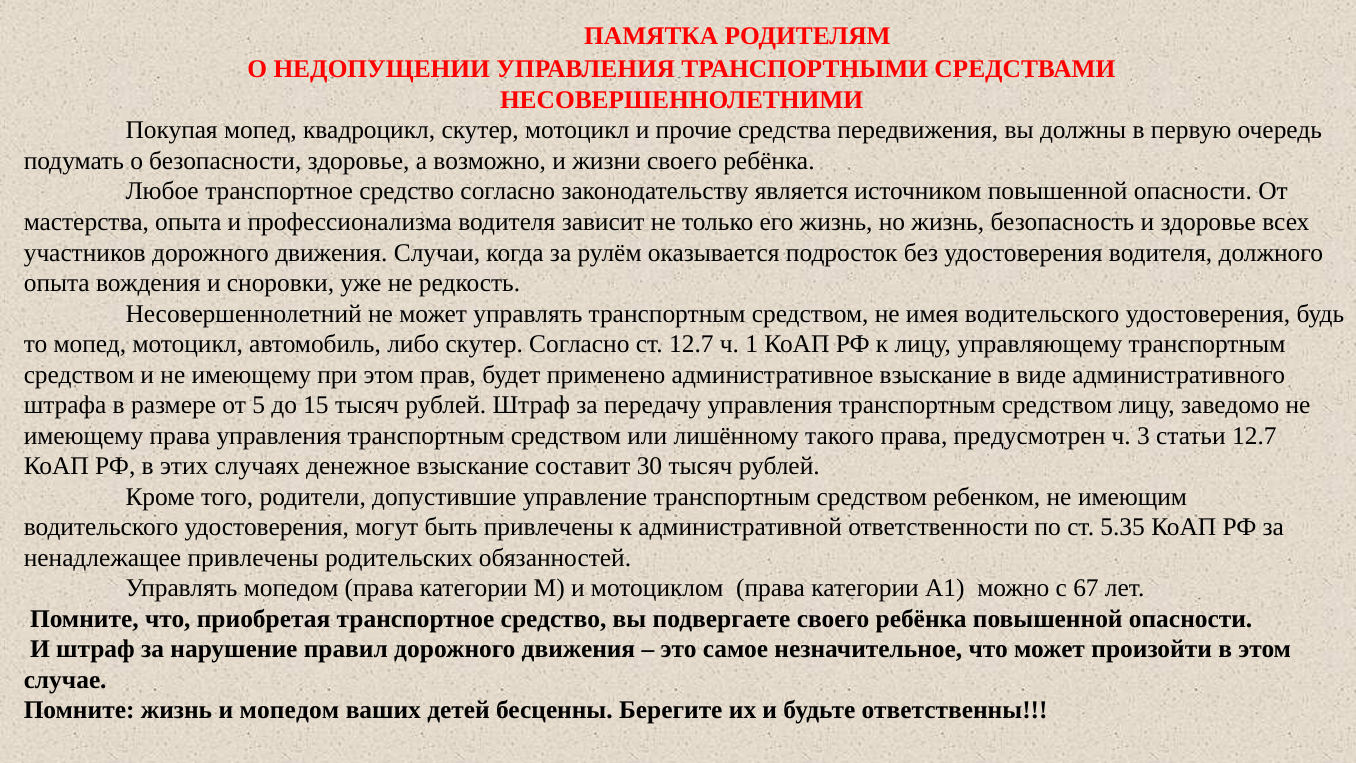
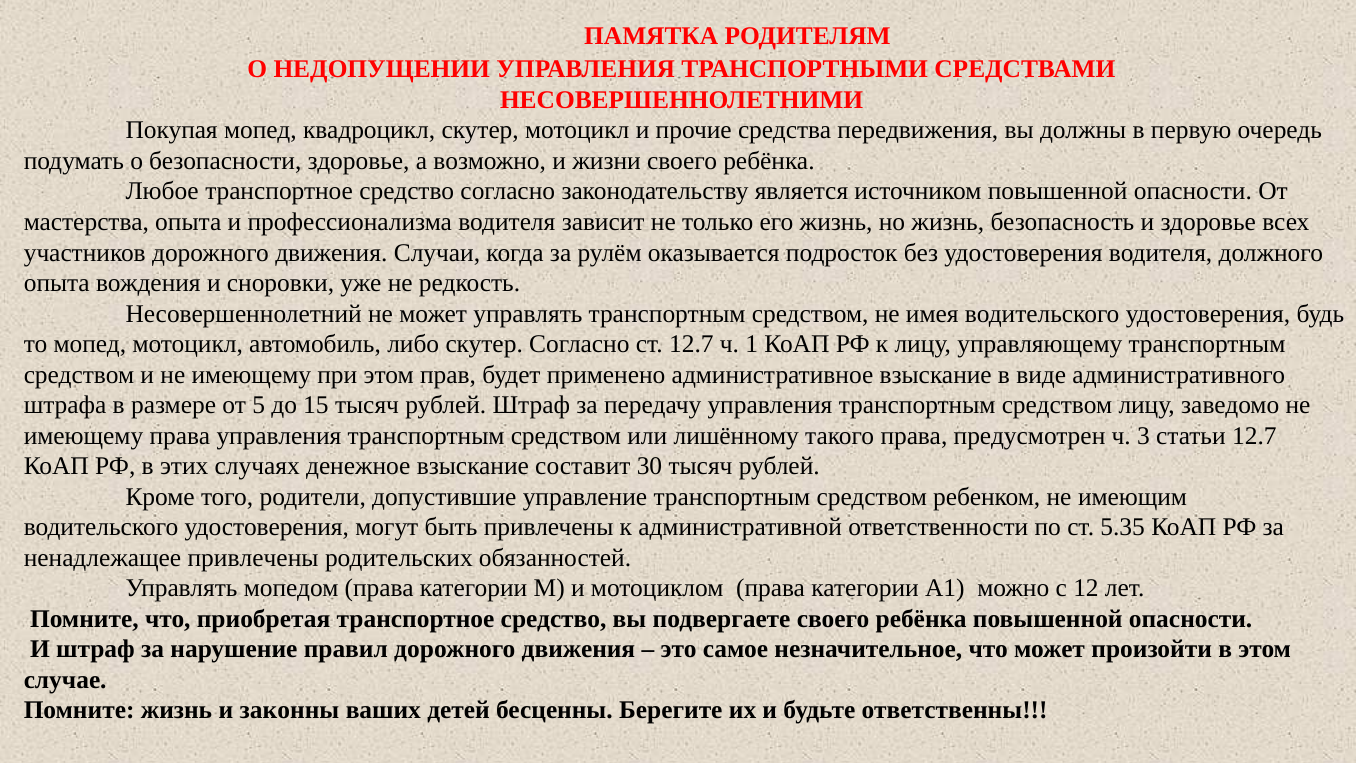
67: 67 -> 12
и мопедом: мопедом -> законны
